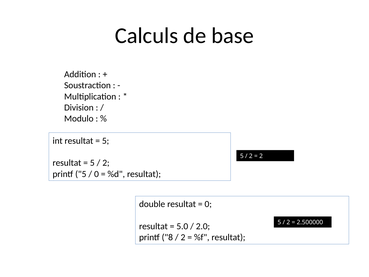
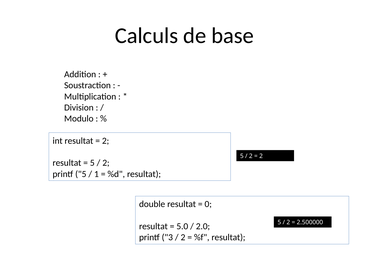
5 at (106, 141): 5 -> 2
0 at (96, 174): 0 -> 1
8: 8 -> 3
